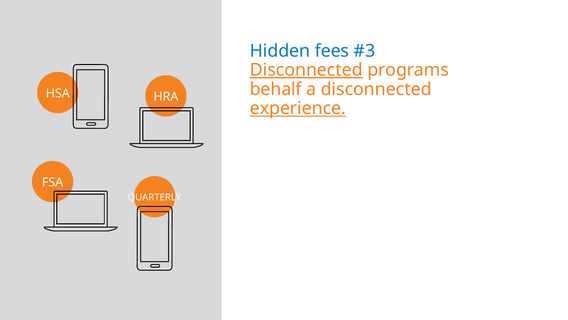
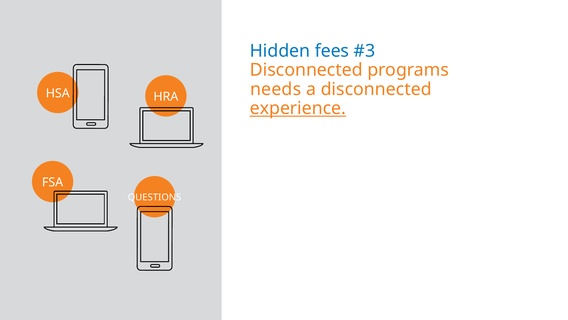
Disconnected at (306, 70) underline: present -> none
behalf: behalf -> needs
QUARTERLY: QUARTERLY -> QUESTIONS
